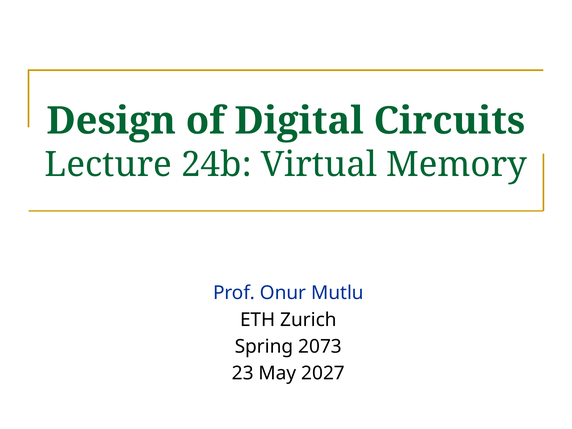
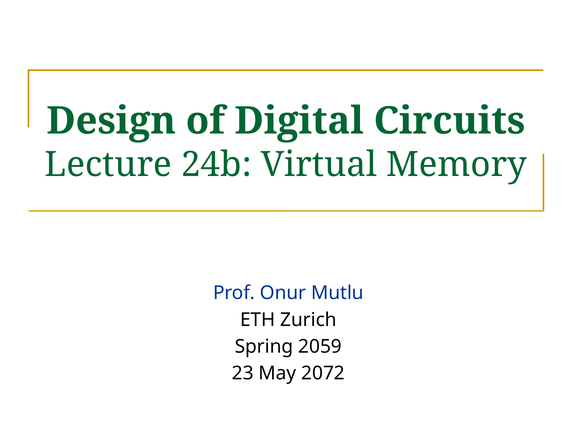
2073: 2073 -> 2059
2027: 2027 -> 2072
